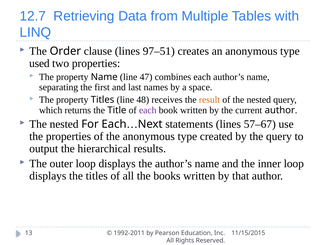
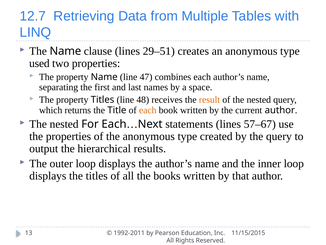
The Order: Order -> Name
97–51: 97–51 -> 29–51
each at (148, 110) colour: purple -> orange
